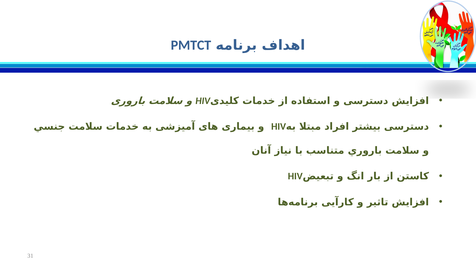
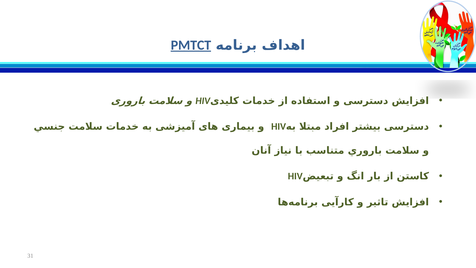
PMTCT underline: none -> present
